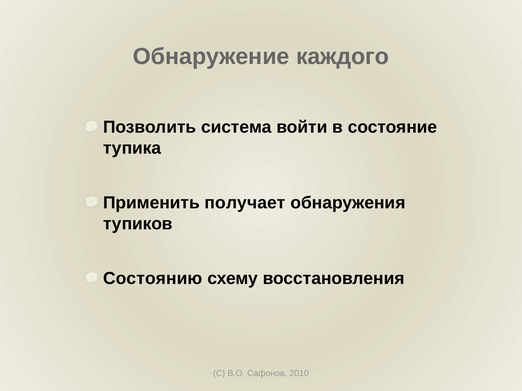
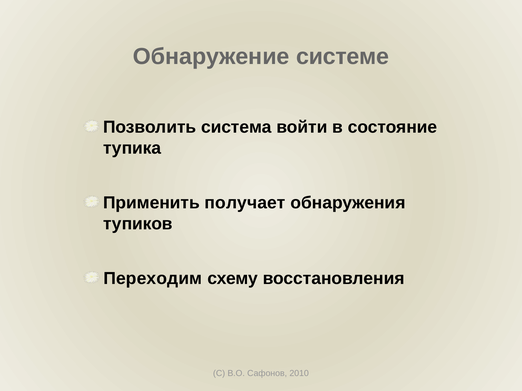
каждого: каждого -> системе
Состоянию: Состоянию -> Переходим
